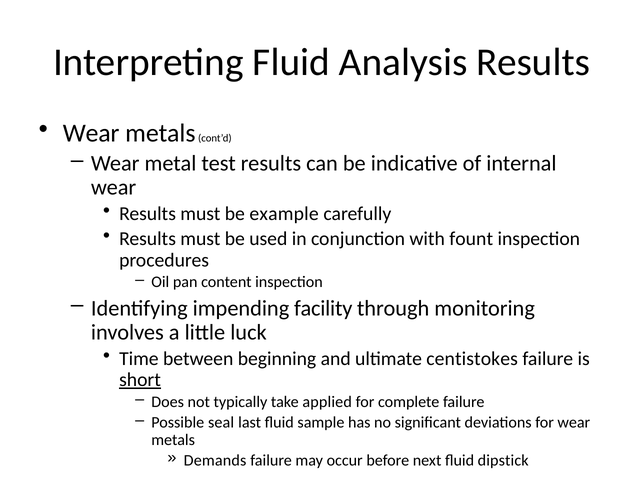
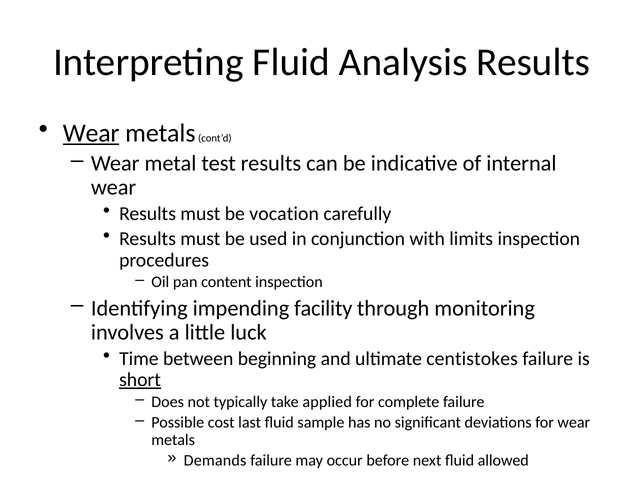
Wear at (91, 133) underline: none -> present
example: example -> vocation
fount: fount -> limits
seal: seal -> cost
dipstick: dipstick -> allowed
